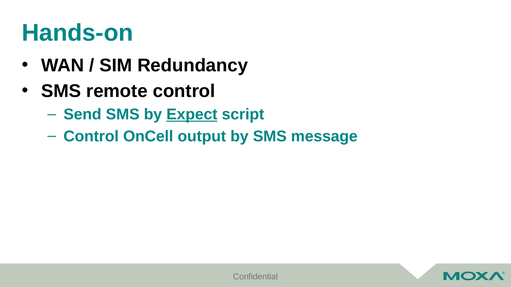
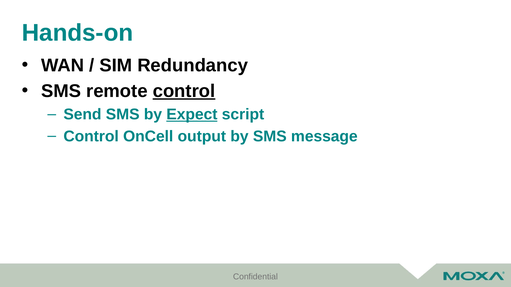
control at (184, 91) underline: none -> present
